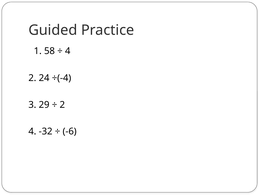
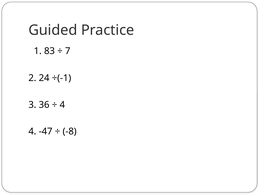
58: 58 -> 83
4 at (68, 51): 4 -> 7
÷(-4: ÷(-4 -> ÷(-1
29: 29 -> 36
2 at (62, 104): 2 -> 4
-32: -32 -> -47
-6: -6 -> -8
